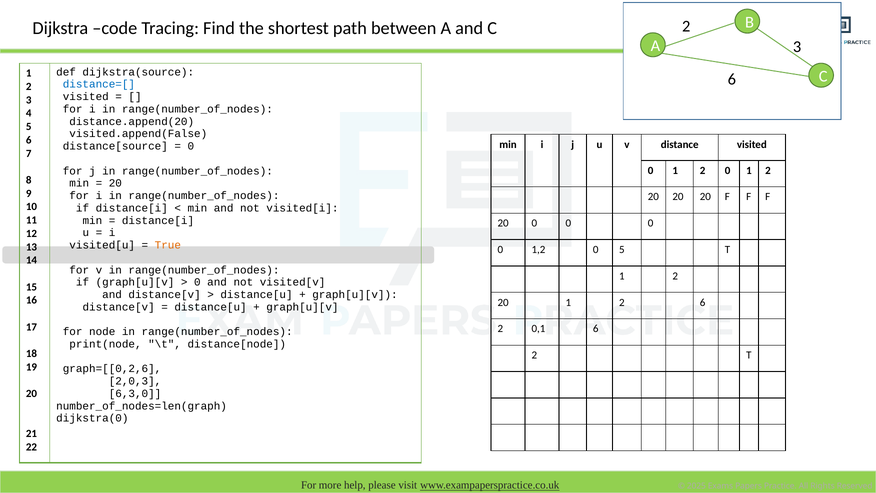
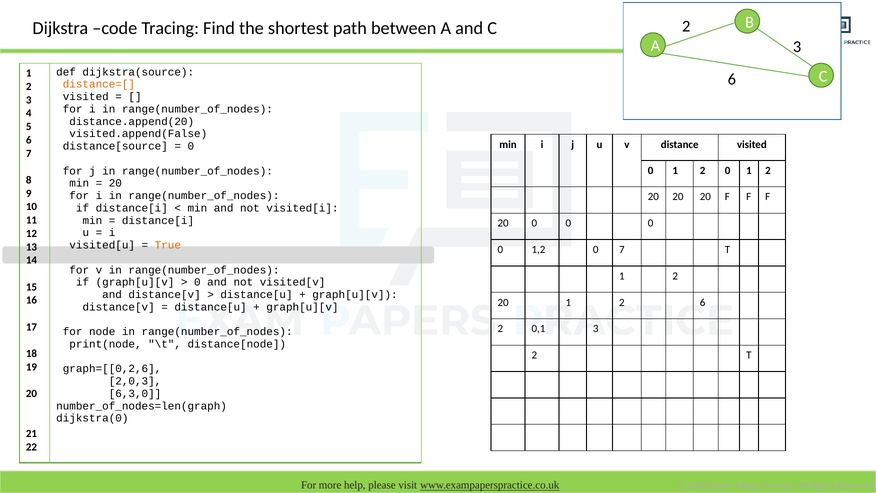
distance=[ colour: blue -> orange
0 5: 5 -> 7
0,1 6: 6 -> 3
